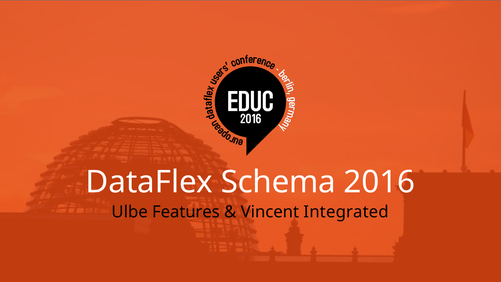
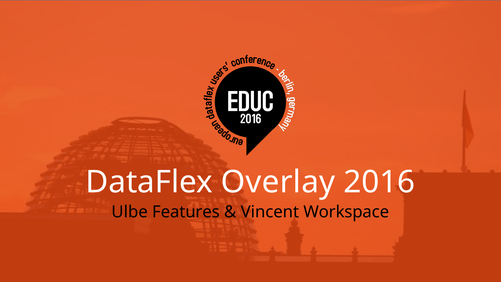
Schema: Schema -> Overlay
Integrated: Integrated -> Workspace
